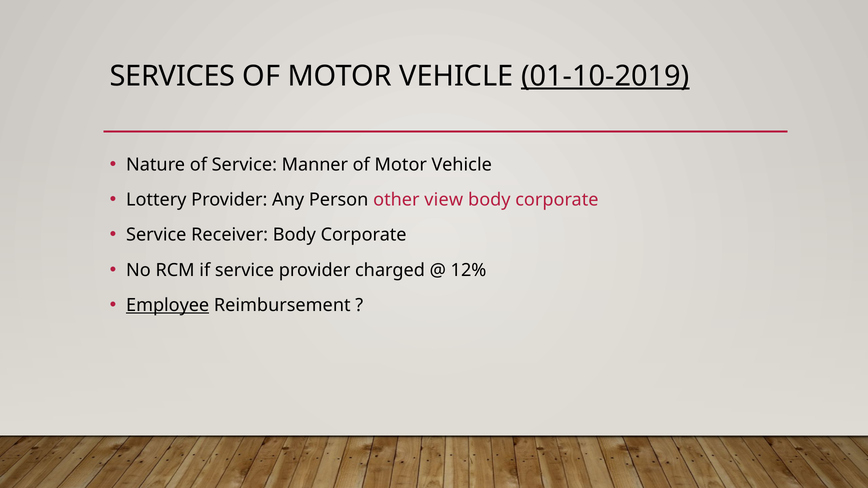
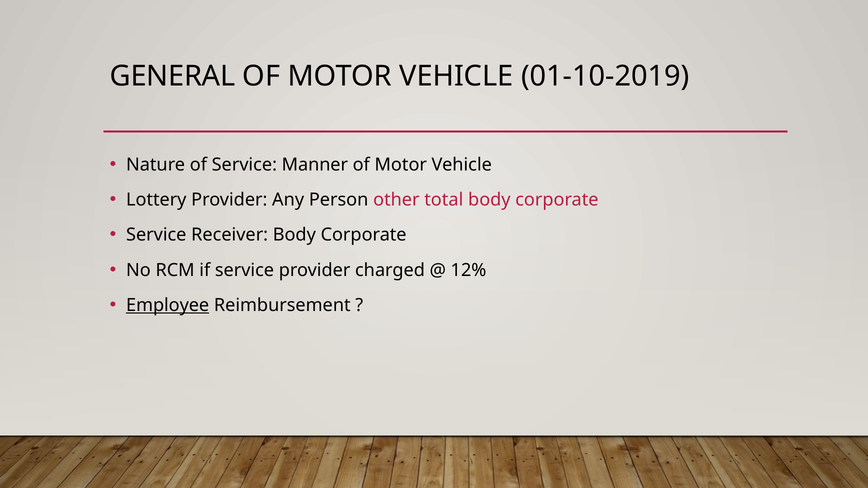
SERVICES: SERVICES -> GENERAL
01-10-2019 underline: present -> none
view: view -> total
